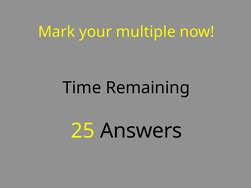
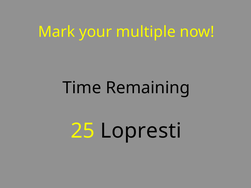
Answers: Answers -> Lopresti
